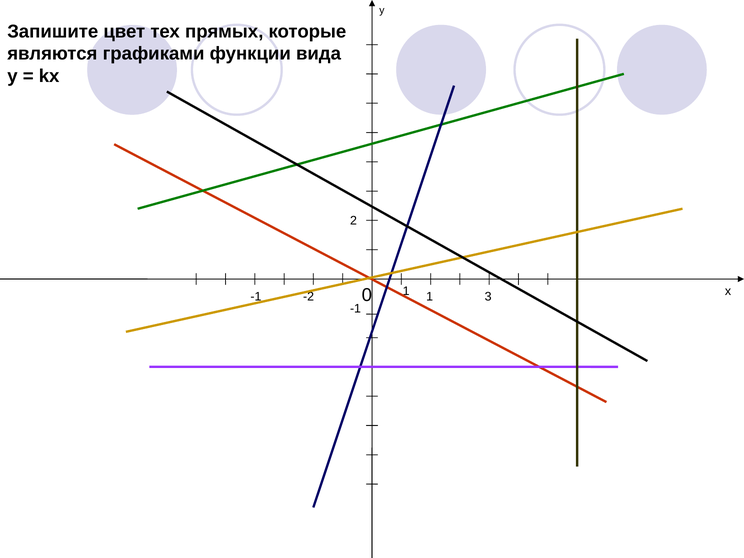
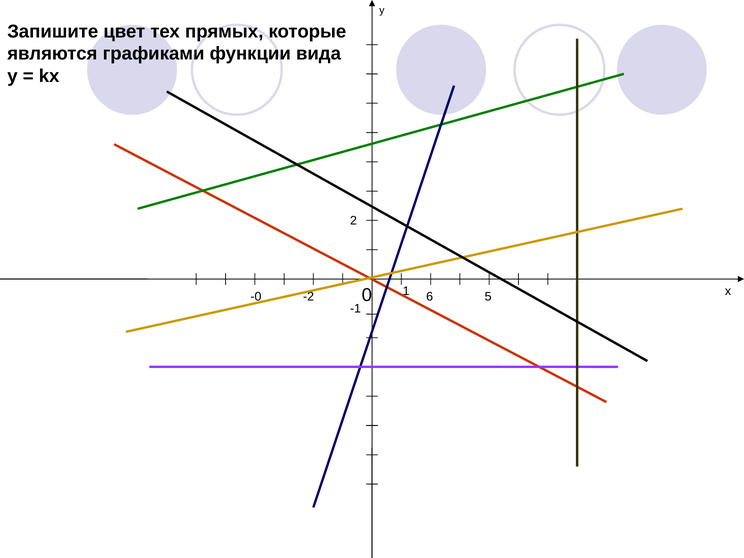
1 1: 1 -> 6
-1 at (256, 297): -1 -> -0
3: 3 -> 5
